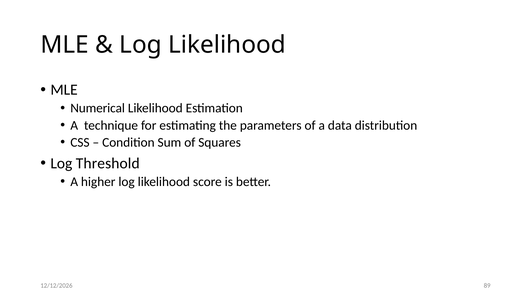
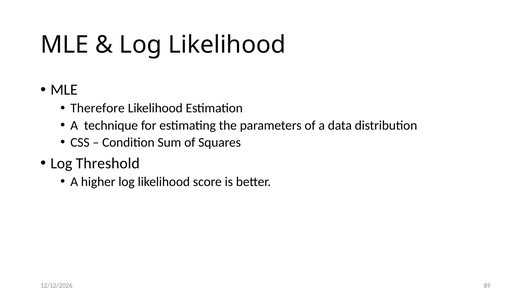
Numerical: Numerical -> Therefore
